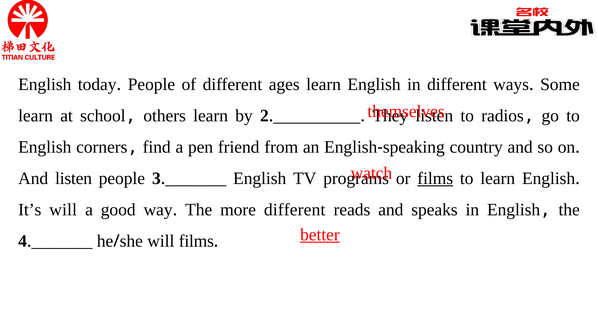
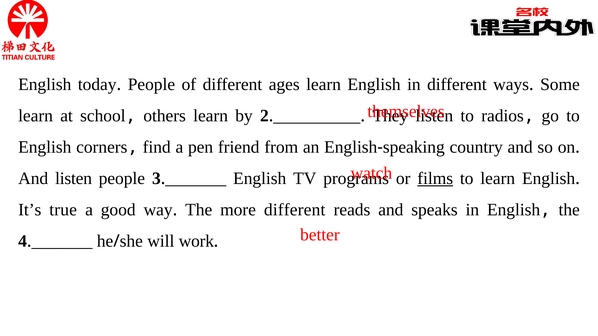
It’s will: will -> true
better underline: present -> none
will films: films -> work
